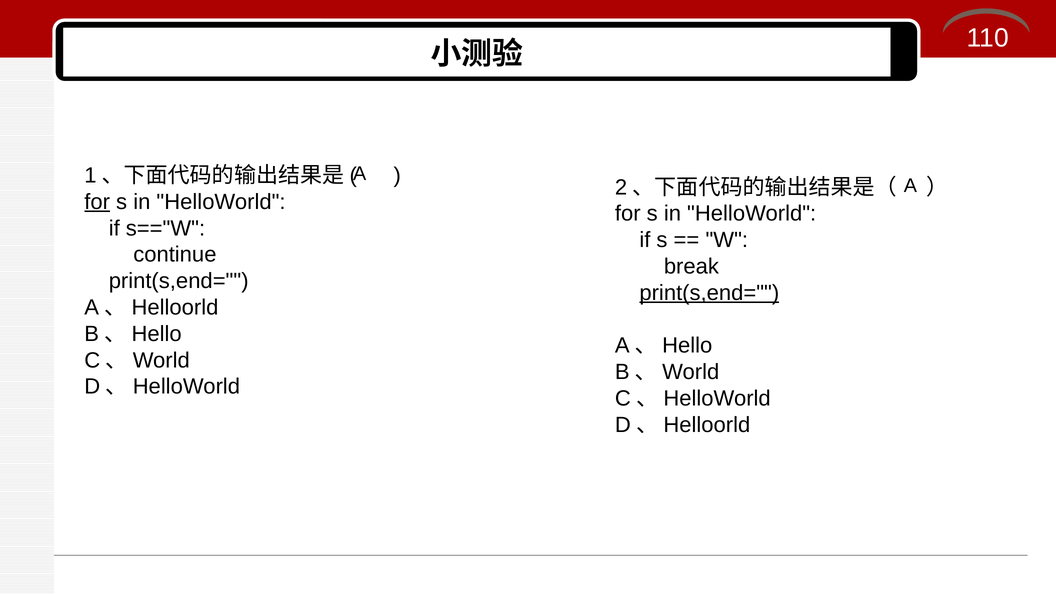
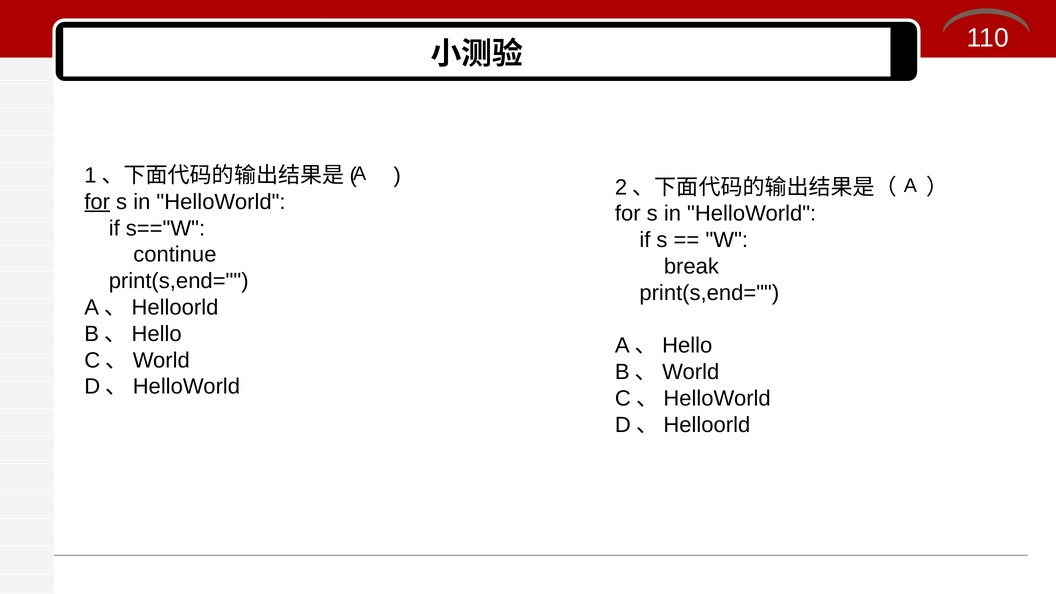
print(s,end= at (709, 293) underline: present -> none
